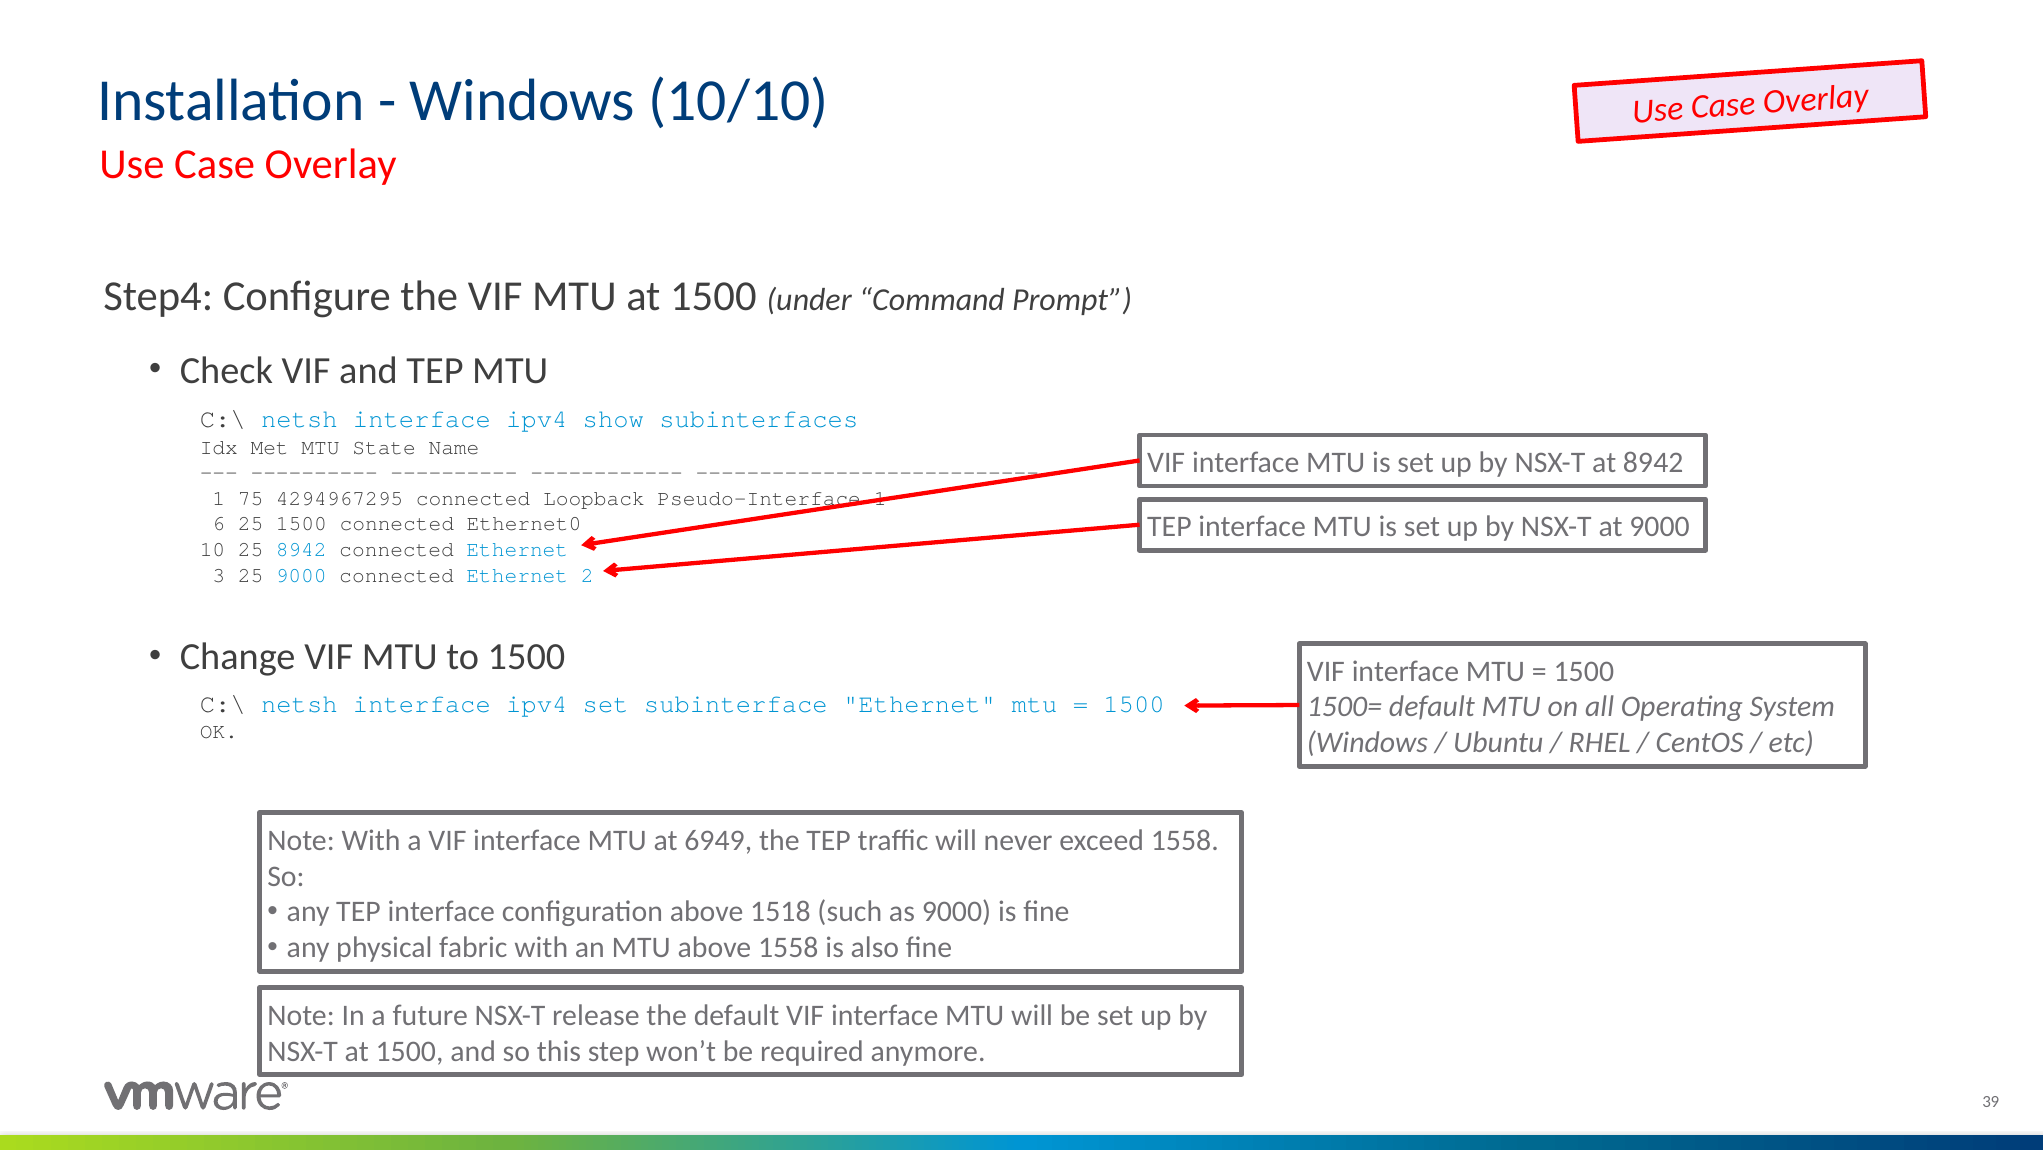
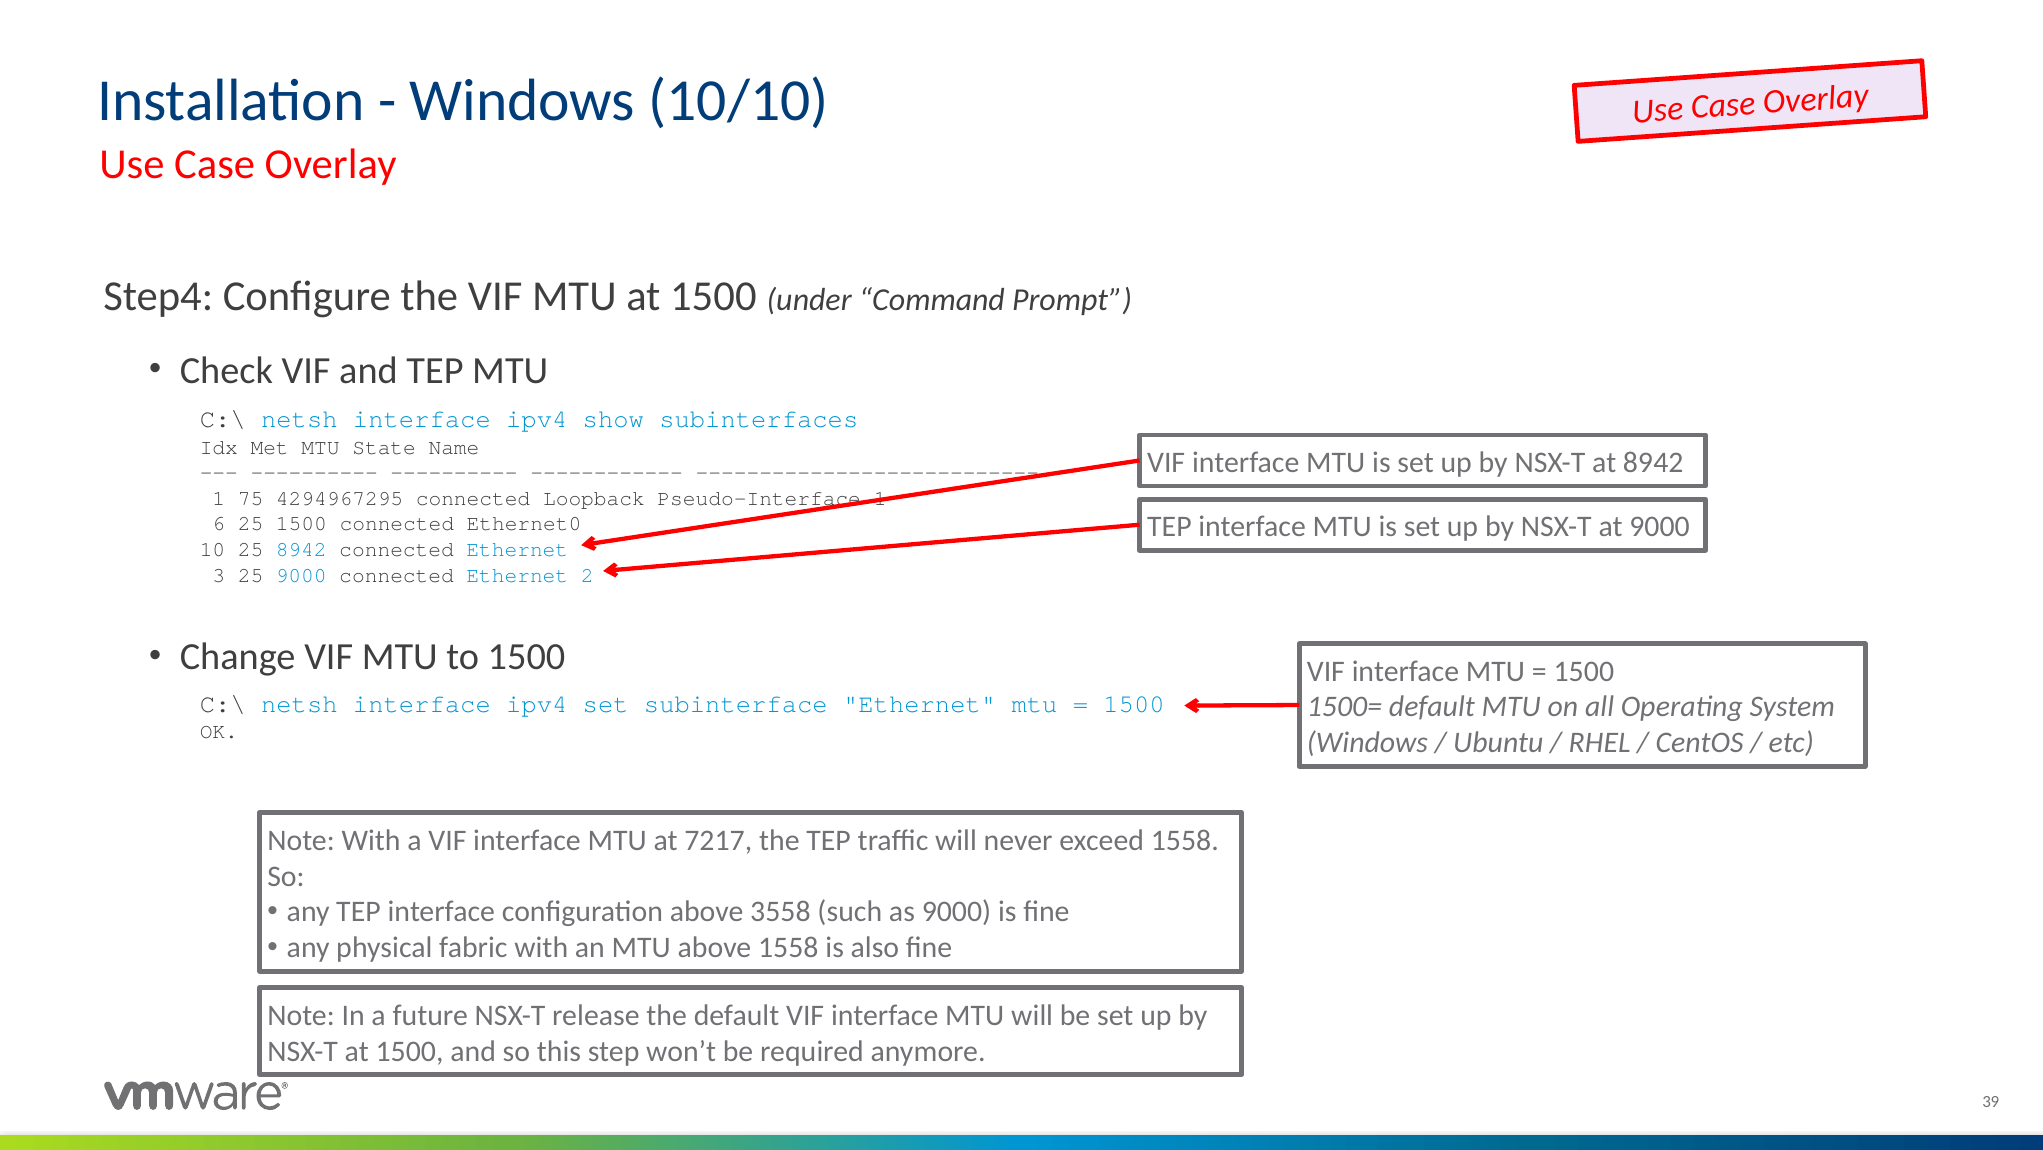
6949: 6949 -> 7217
1518: 1518 -> 3558
